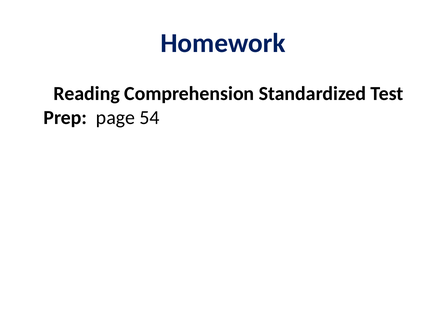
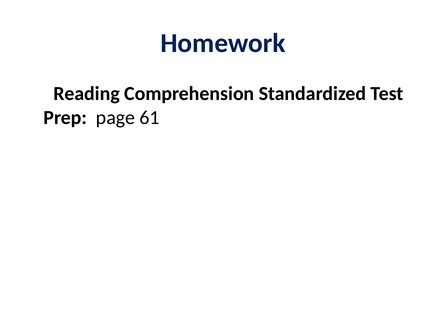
54: 54 -> 61
